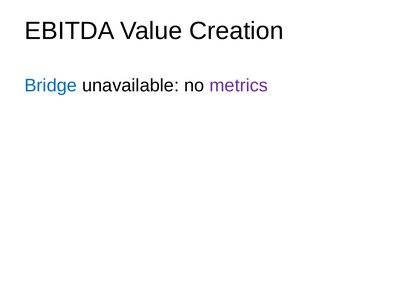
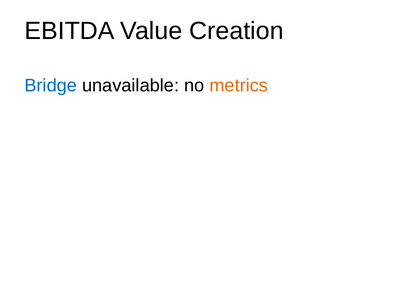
metrics colour: purple -> orange
